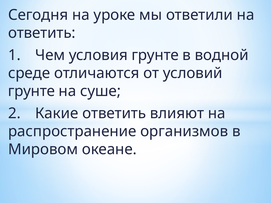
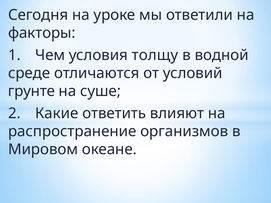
ответить at (42, 33): ответить -> факторы
условия грунте: грунте -> толщу
